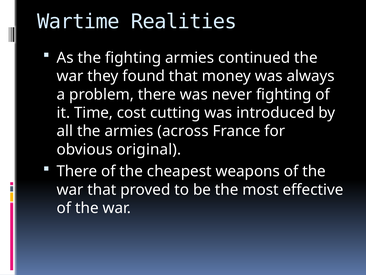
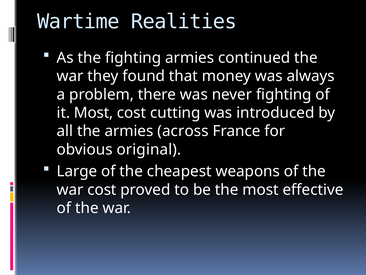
it Time: Time -> Most
There at (77, 171): There -> Large
war that: that -> cost
